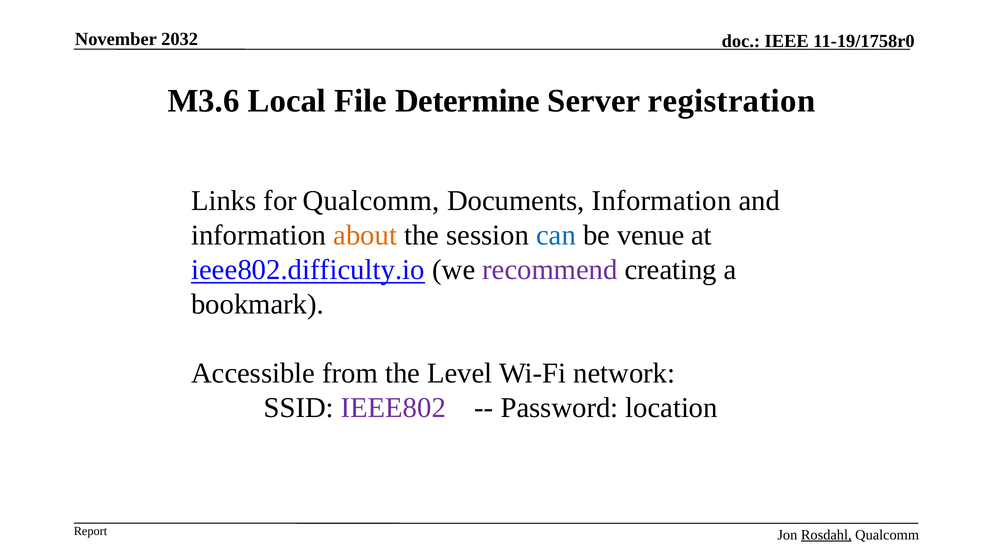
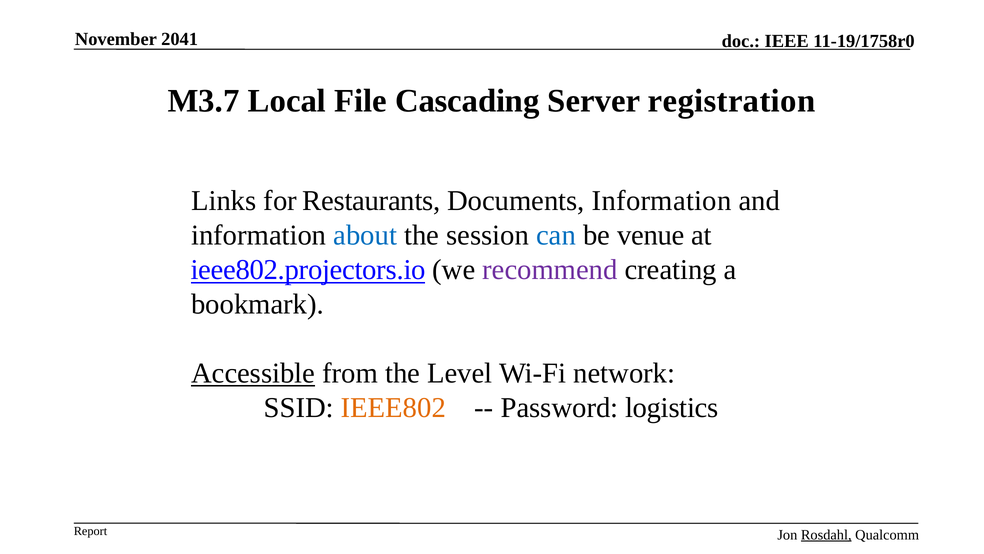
2032: 2032 -> 2041
M3.6: M3.6 -> M3.7
Determine: Determine -> Cascading
for Qualcomm: Qualcomm -> Restaurants
about colour: orange -> blue
ieee802.difficulty.io: ieee802.difficulty.io -> ieee802.projectors.io
Accessible underline: none -> present
IEEE802 colour: purple -> orange
location: location -> logistics
